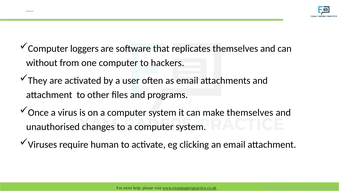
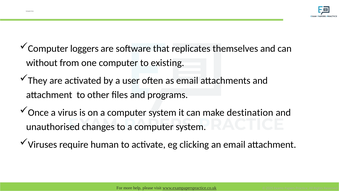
hackers: hackers -> existing
make themselves: themselves -> destination
